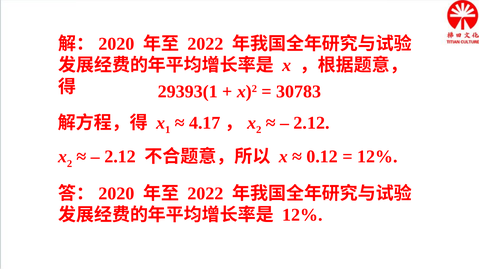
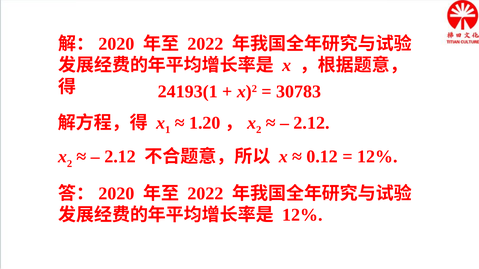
29393(1: 29393(1 -> 24193(1
4.17: 4.17 -> 1.20
